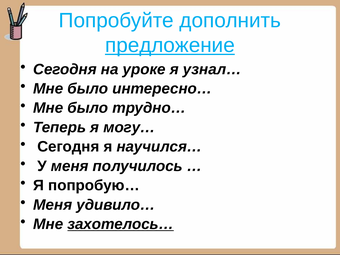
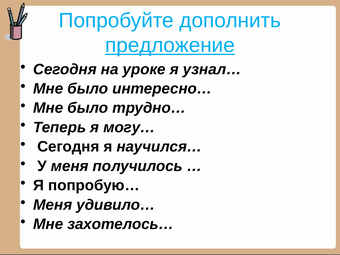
захотелось… underline: present -> none
